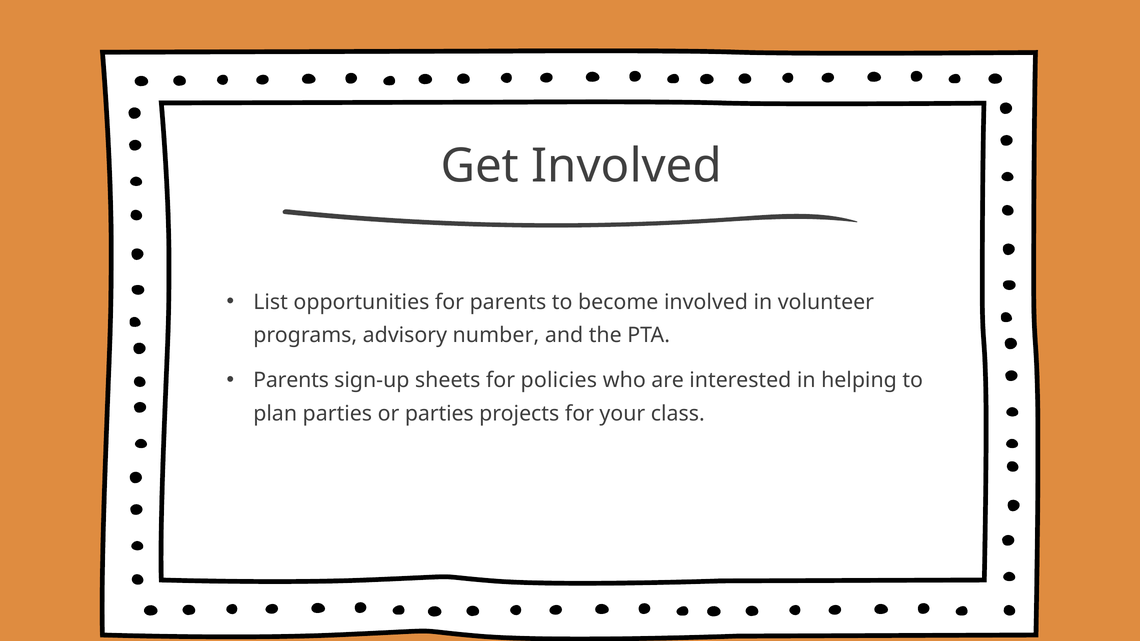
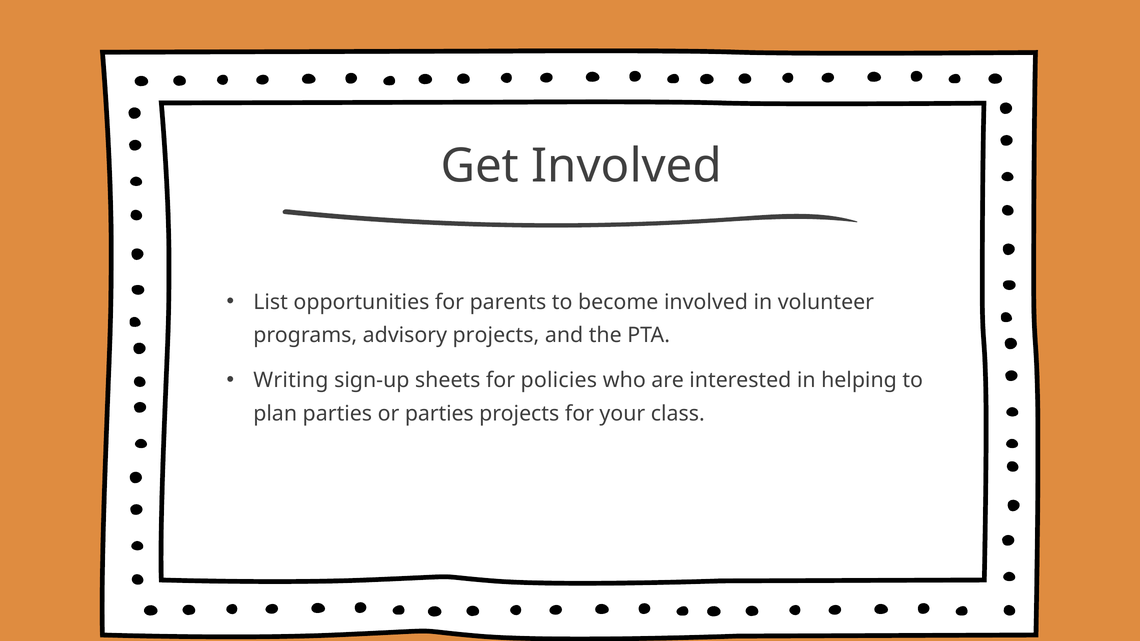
advisory number: number -> projects
Parents at (291, 381): Parents -> Writing
